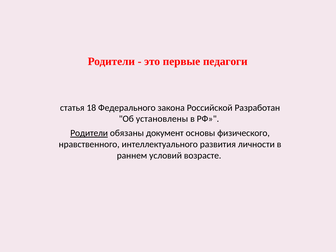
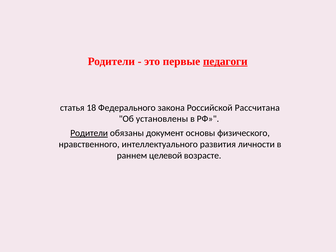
педагоги underline: none -> present
Разработан: Разработан -> Рассчитана
условий: условий -> целевой
